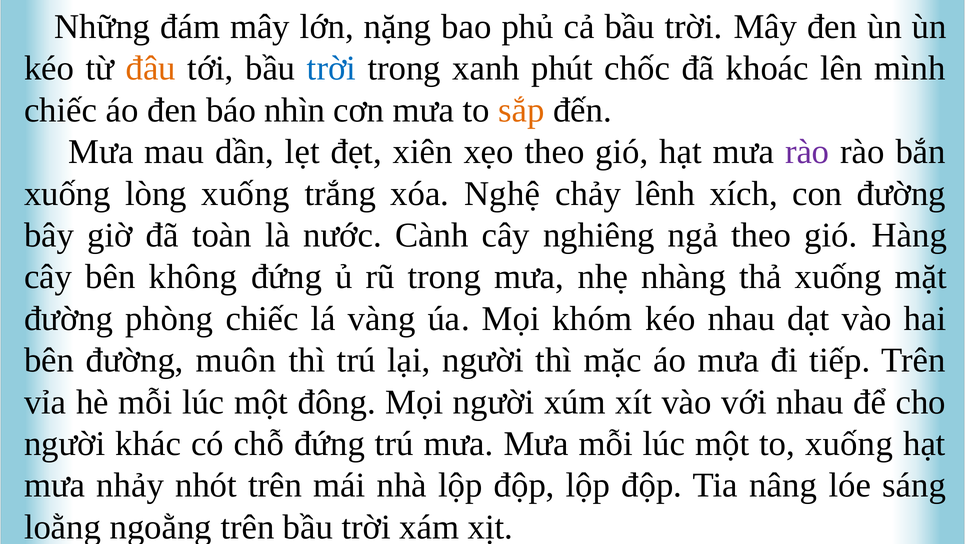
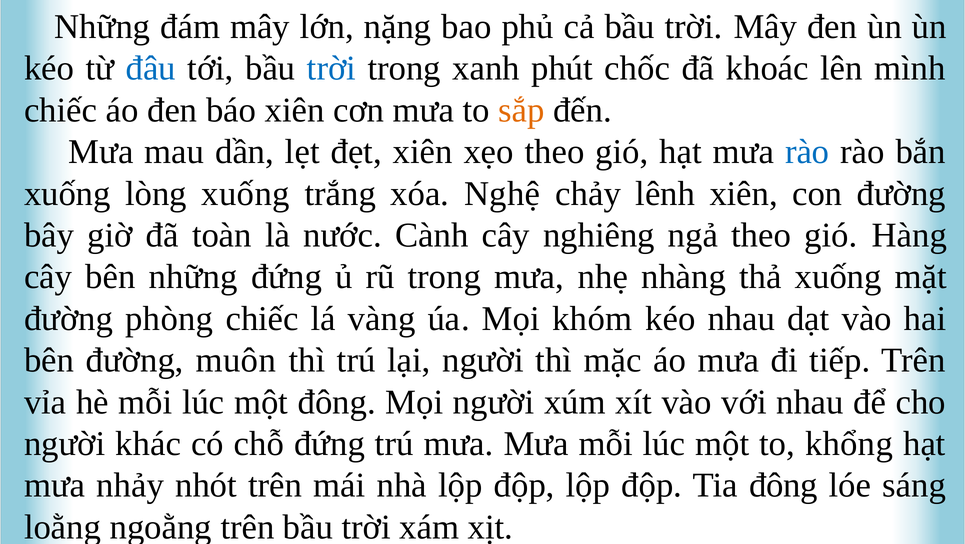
đâu colour: orange -> blue
báo nhìn: nhìn -> xiên
rào at (807, 152) colour: purple -> blue
lênh xích: xích -> xiên
bên không: không -> những
to xuống: xuống -> khổng
Tia nâng: nâng -> đông
